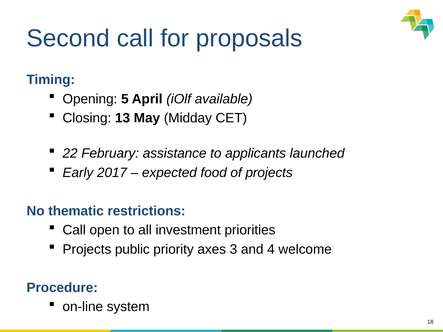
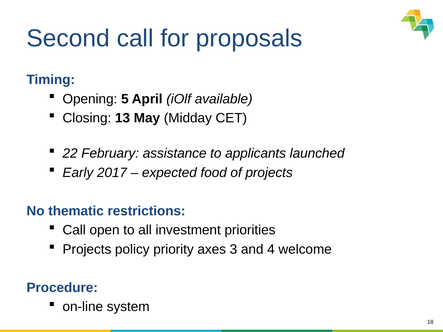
public: public -> policy
